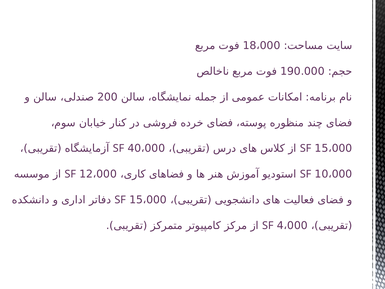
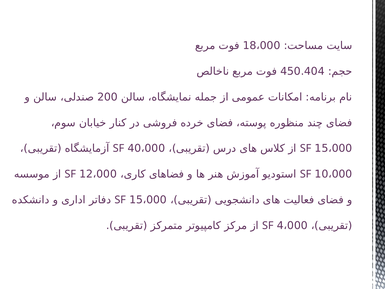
190.000: 190.000 -> 450.404
